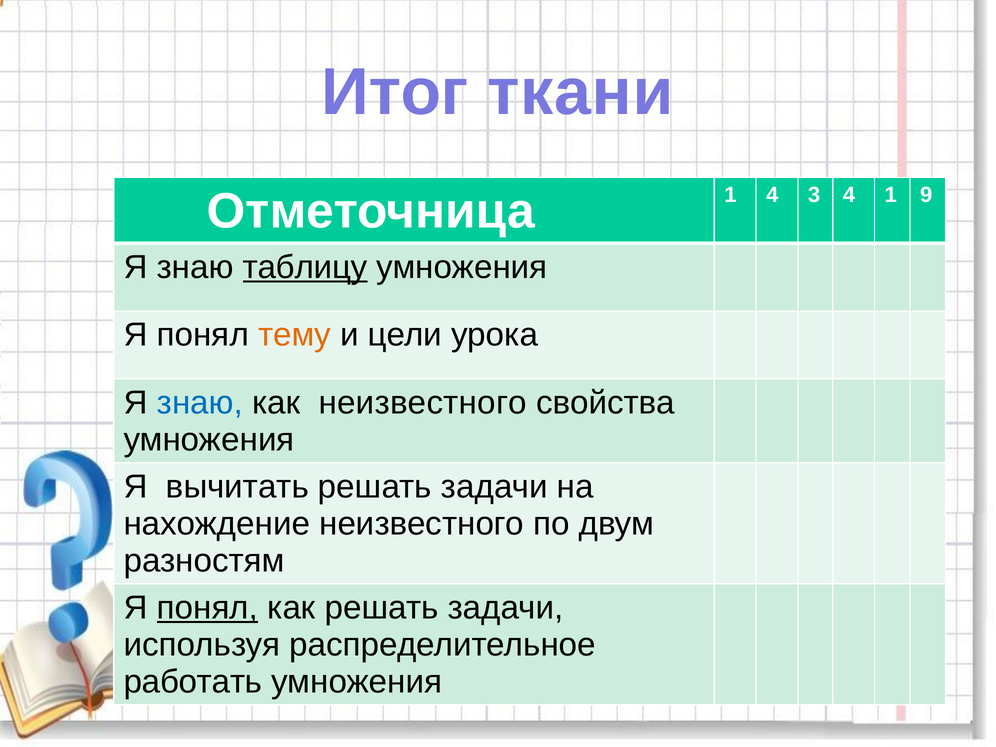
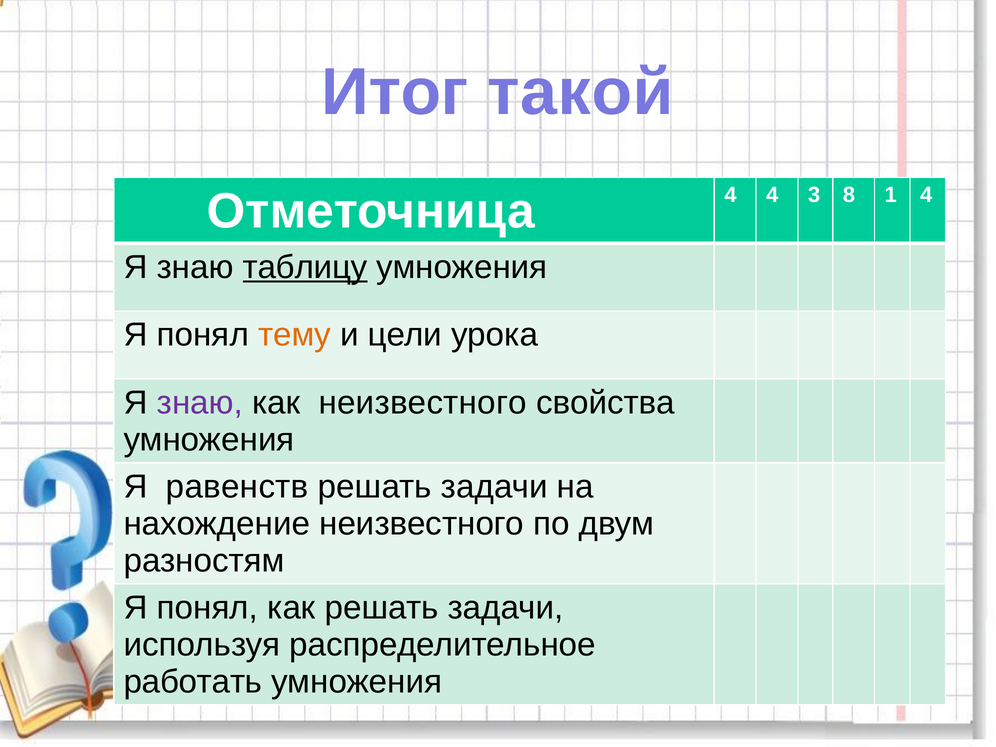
ткани: ткани -> такой
Отметочница 1: 1 -> 4
3 4: 4 -> 8
1 9: 9 -> 4
знаю at (200, 403) colour: blue -> purple
вычитать: вычитать -> равенств
понял at (207, 608) underline: present -> none
